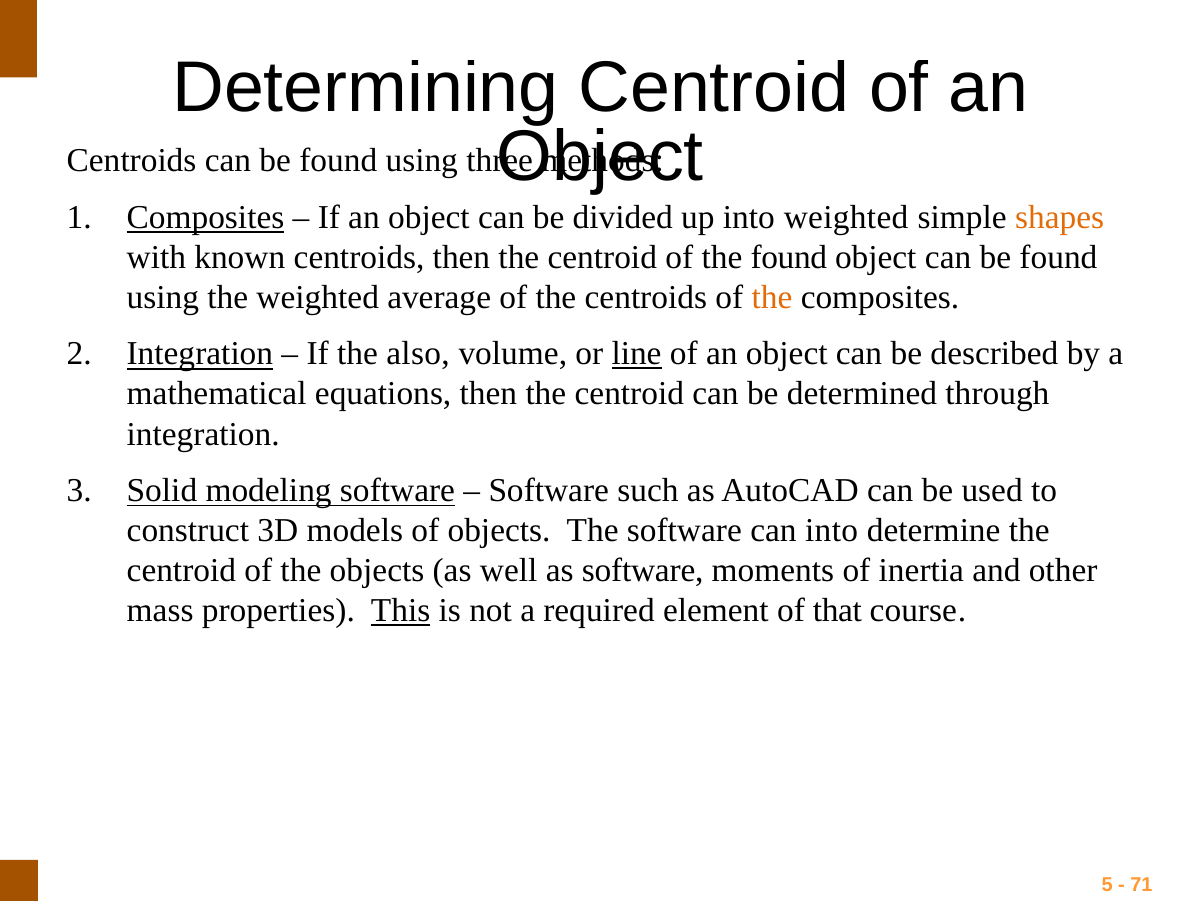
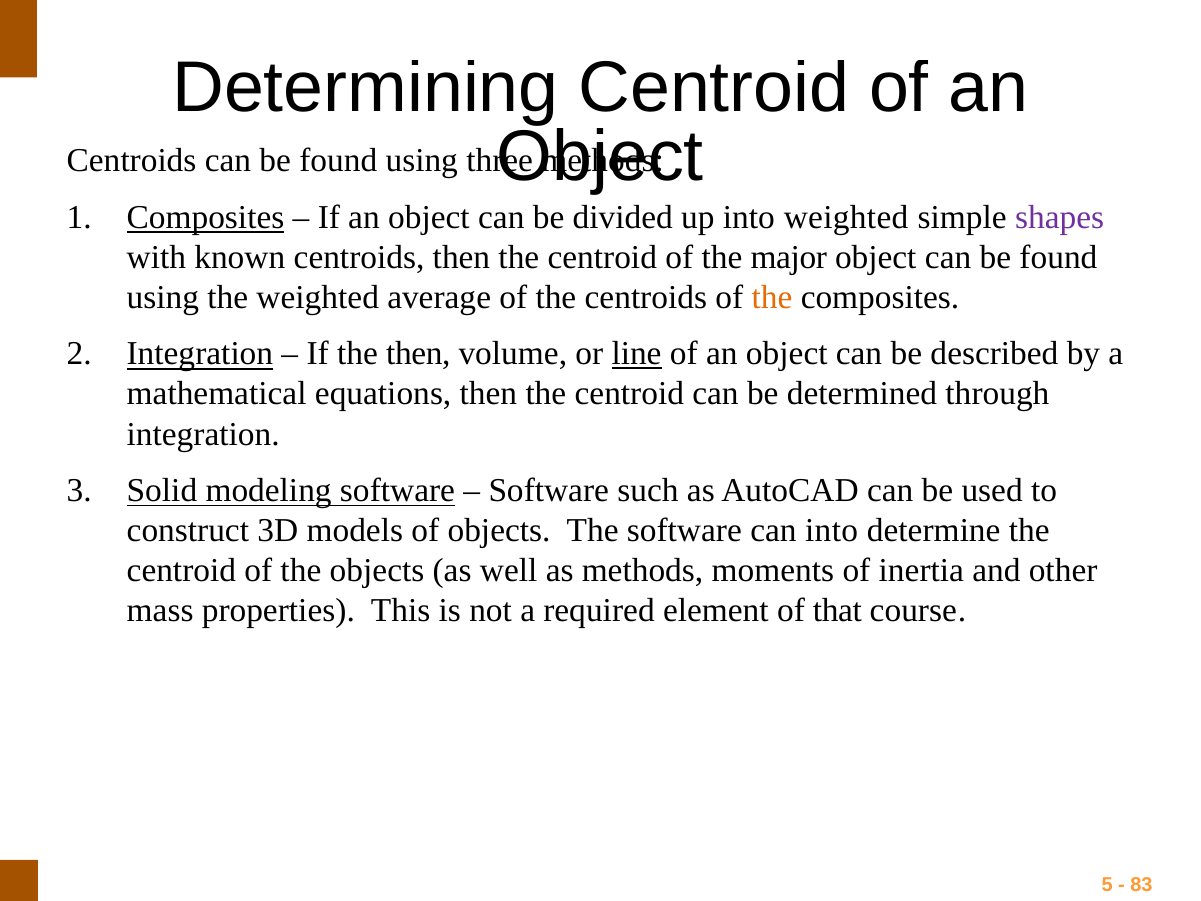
shapes colour: orange -> purple
the found: found -> major
the also: also -> then
as software: software -> methods
This underline: present -> none
71: 71 -> 83
